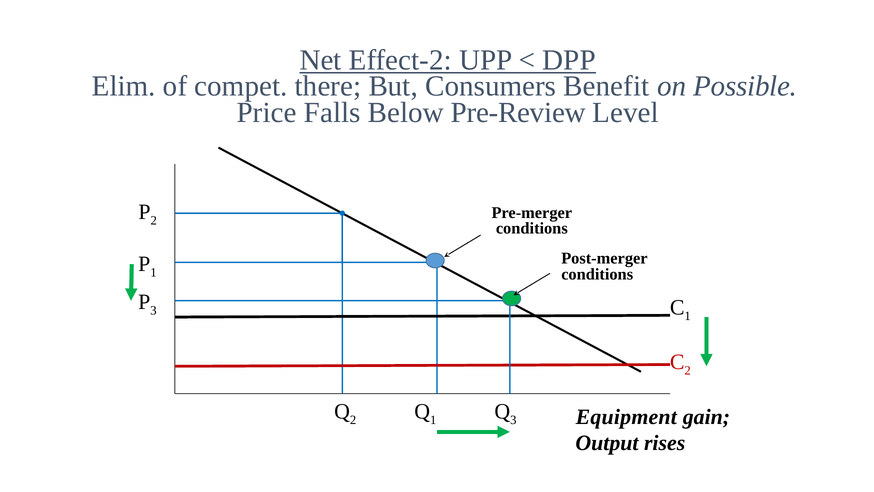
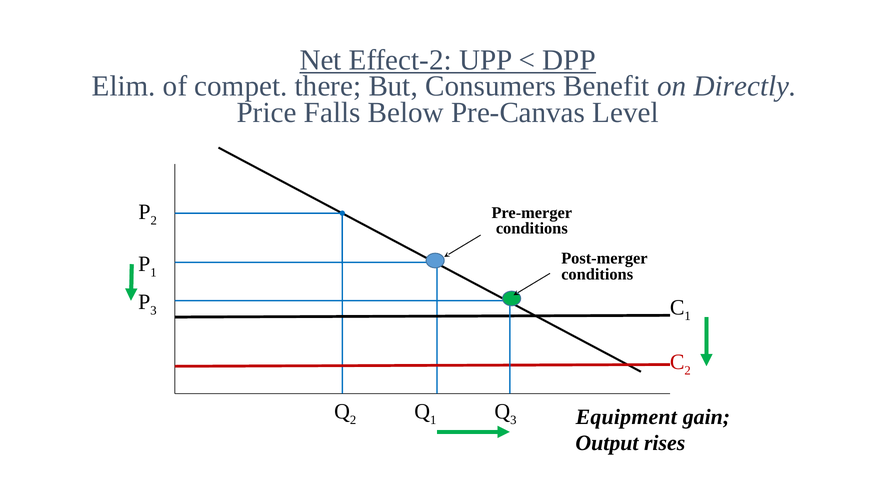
Possible: Possible -> Directly
Pre-Review: Pre-Review -> Pre-Canvas
